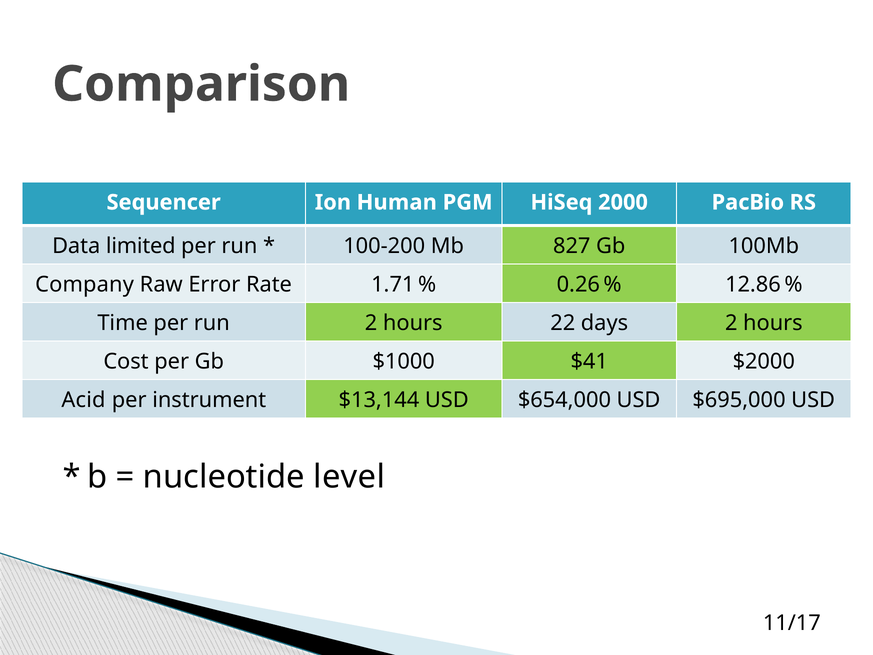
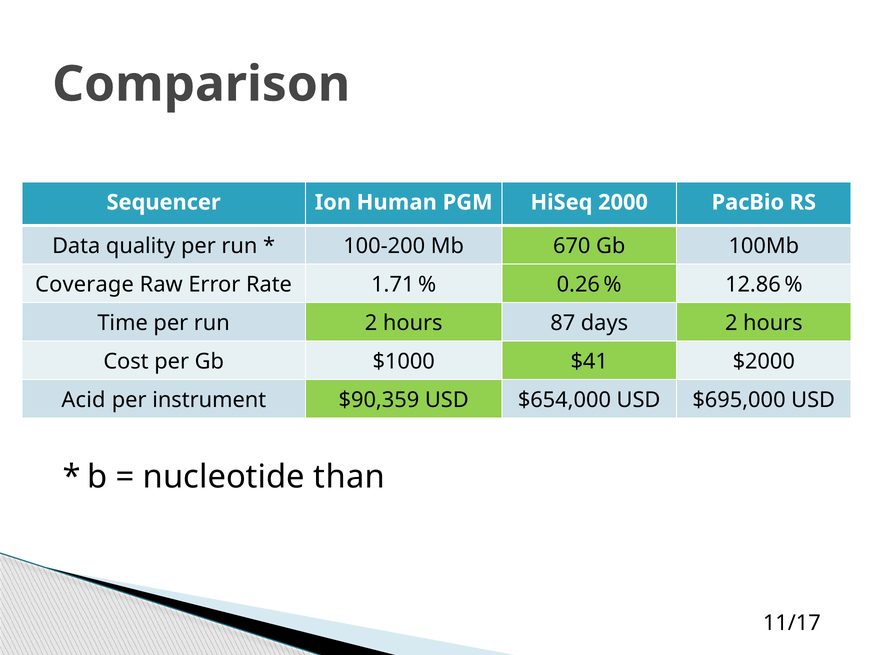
limited: limited -> quality
827: 827 -> 670
Company: Company -> Coverage
22: 22 -> 87
$13,144: $13,144 -> $90,359
level: level -> than
